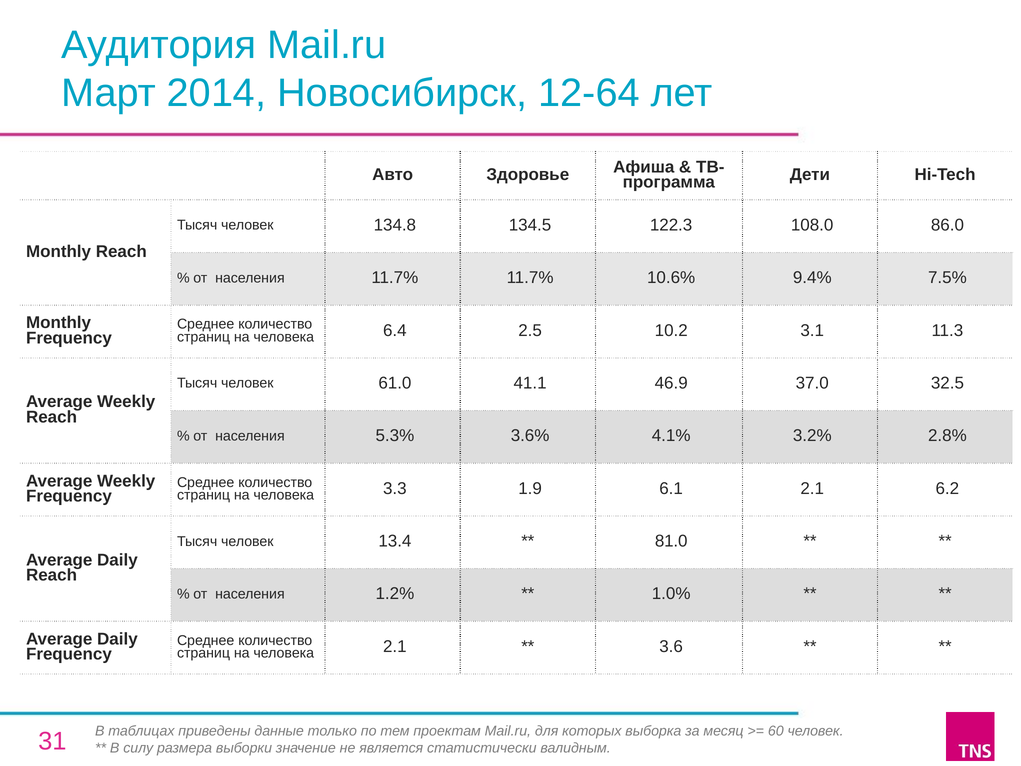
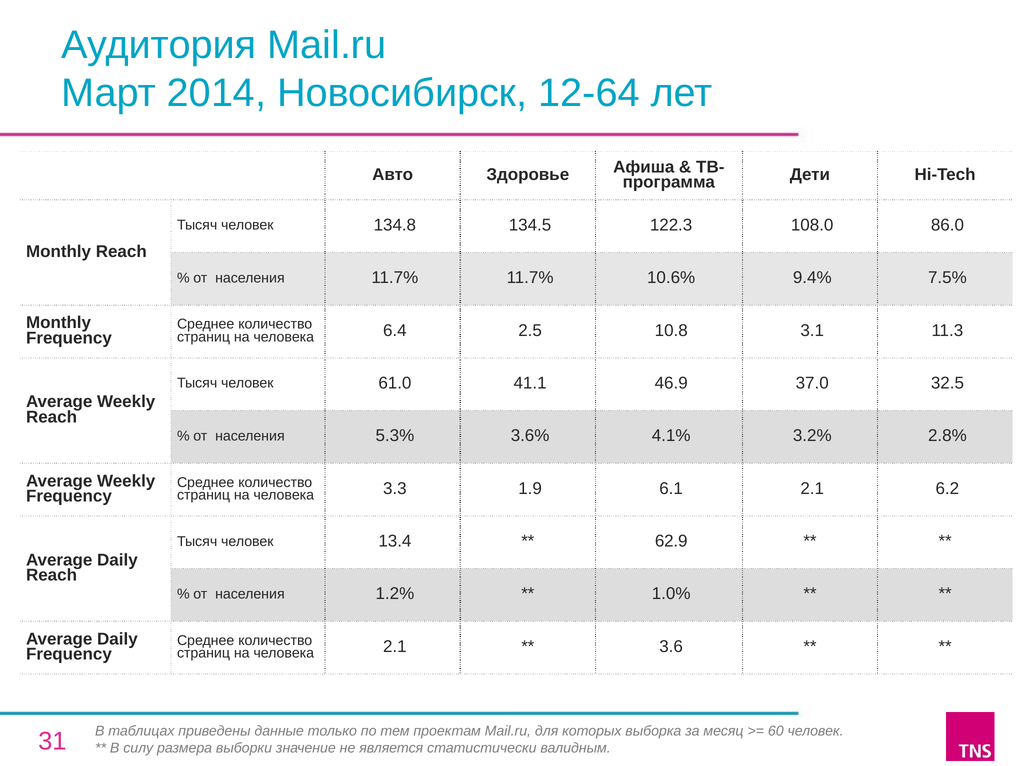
10.2: 10.2 -> 10.8
81.0: 81.0 -> 62.9
